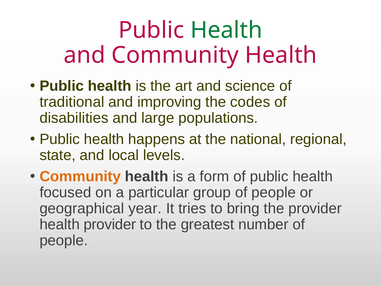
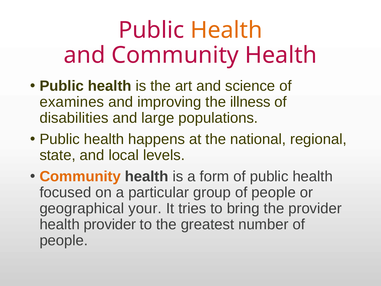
Health at (226, 30) colour: green -> orange
traditional: traditional -> examines
codes: codes -> illness
year: year -> your
